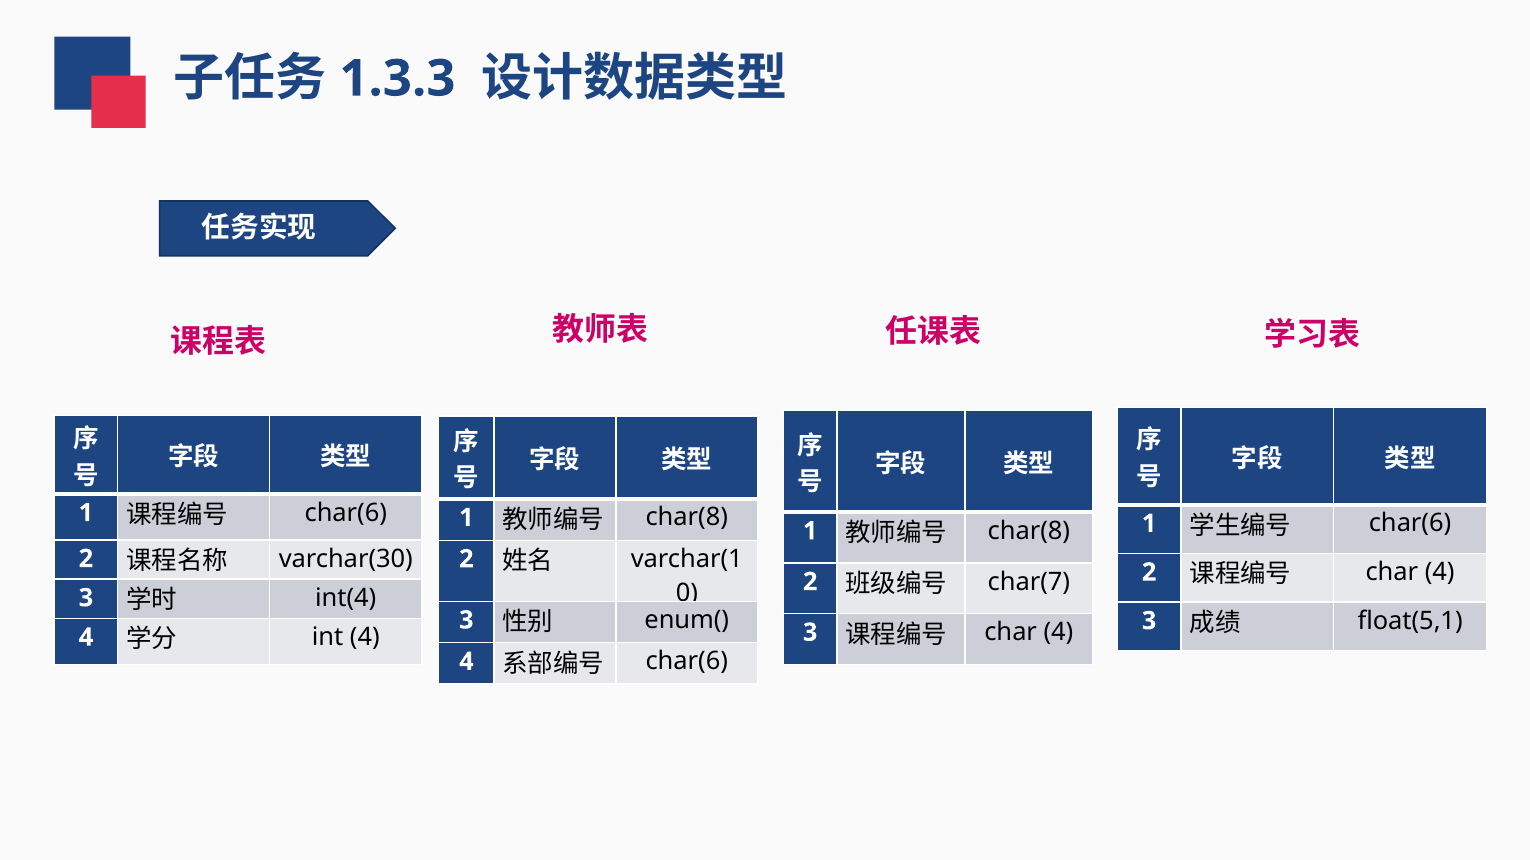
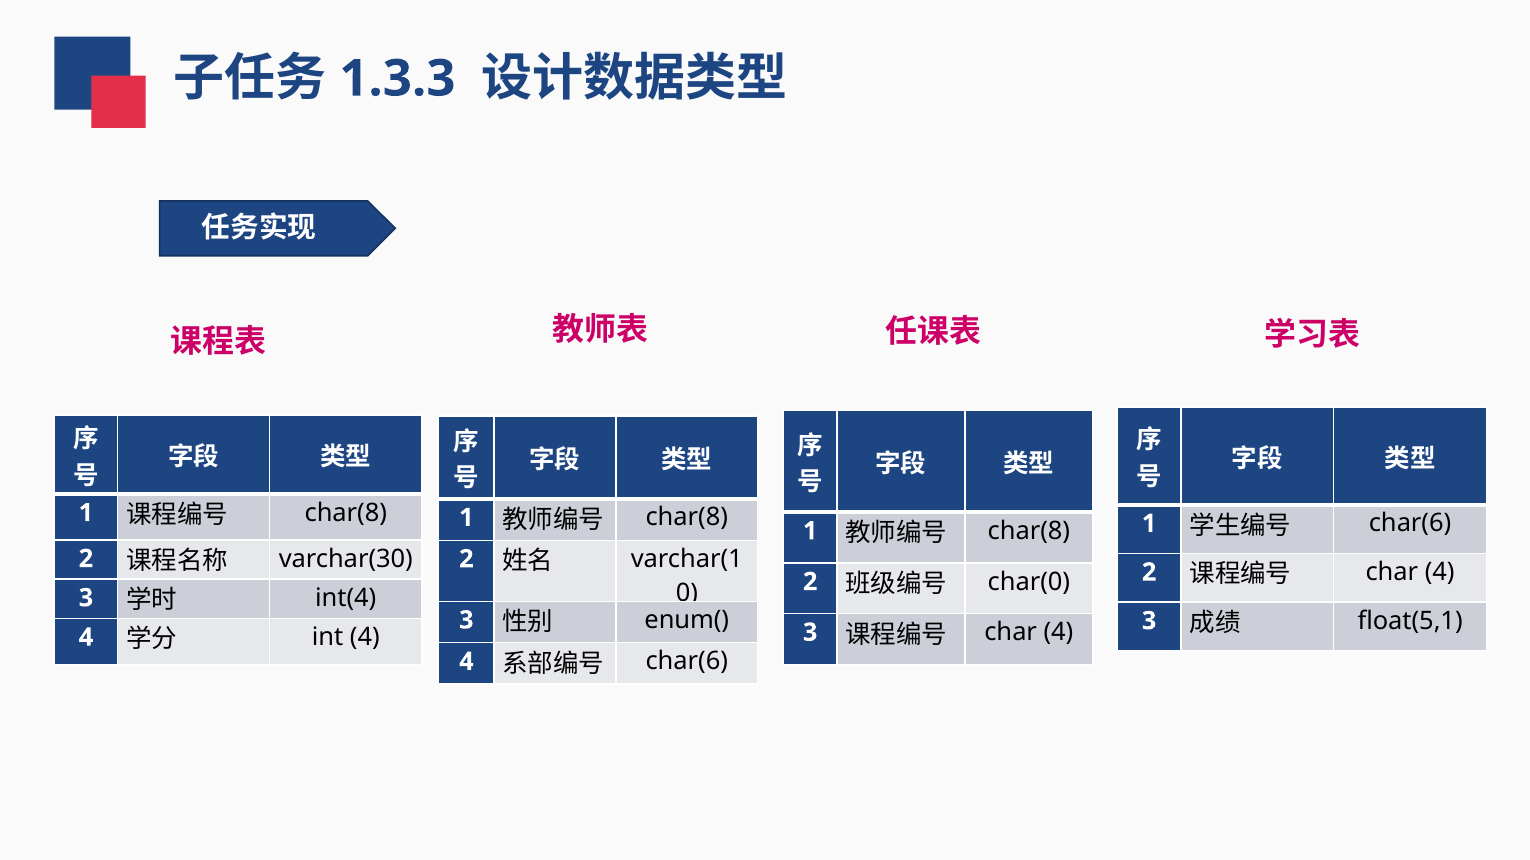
char(6 at (346, 513): char(6 -> char(8
char(7: char(7 -> char(0
